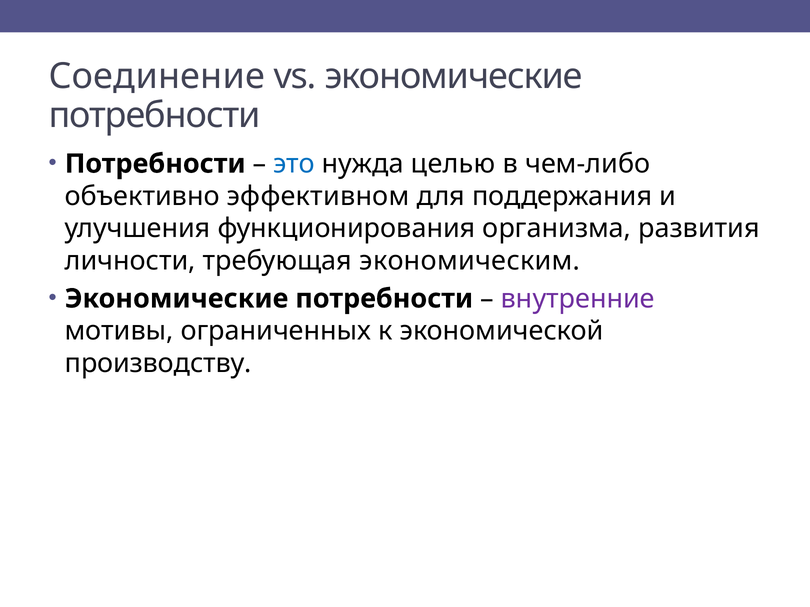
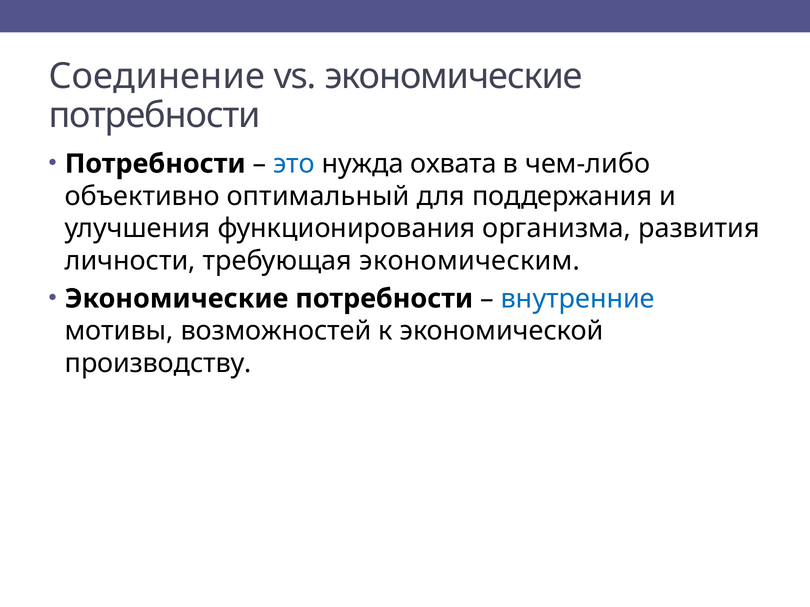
целью: целью -> охвата
эффективном: эффективном -> оптимальный
внутренние colour: purple -> blue
ограниченных: ограниченных -> возможностей
